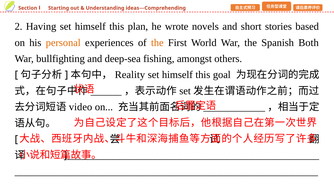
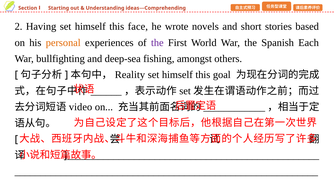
plan: plan -> face
the at (157, 43) colour: orange -> purple
Both: Both -> Each
